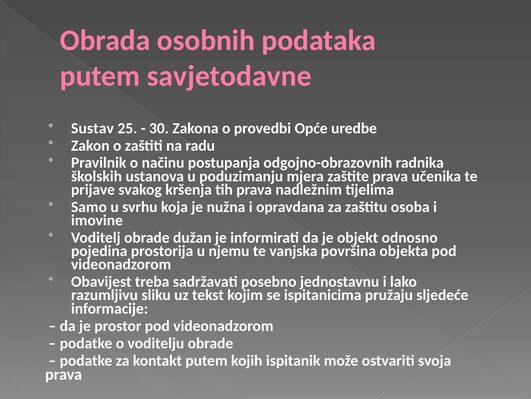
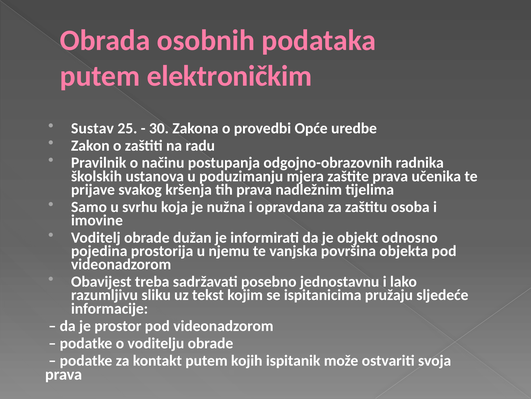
savjetodavne: savjetodavne -> elektroničkim
